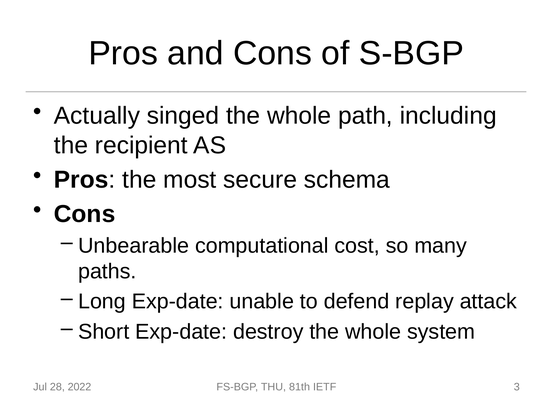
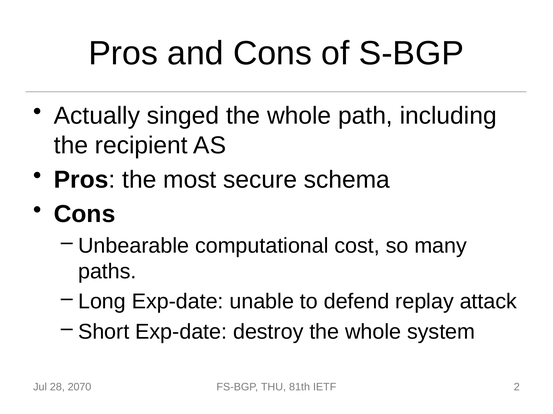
2022: 2022 -> 2070
3: 3 -> 2
